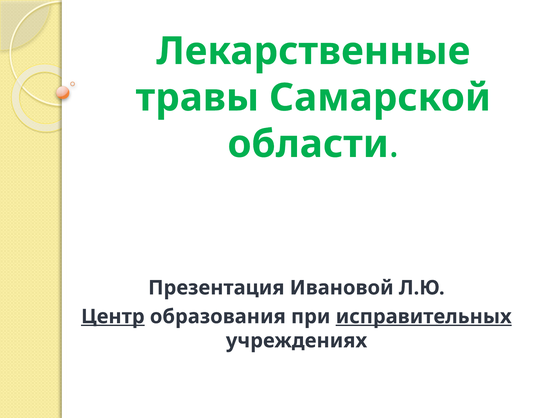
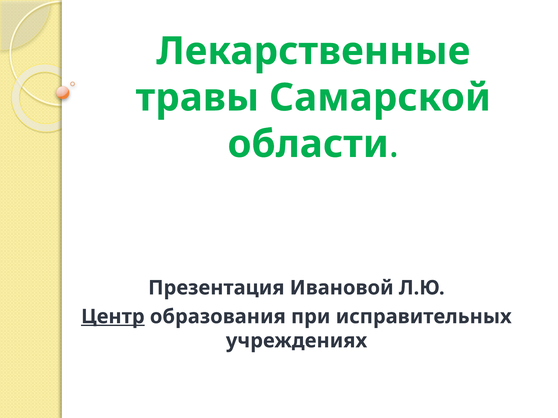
исправительных underline: present -> none
